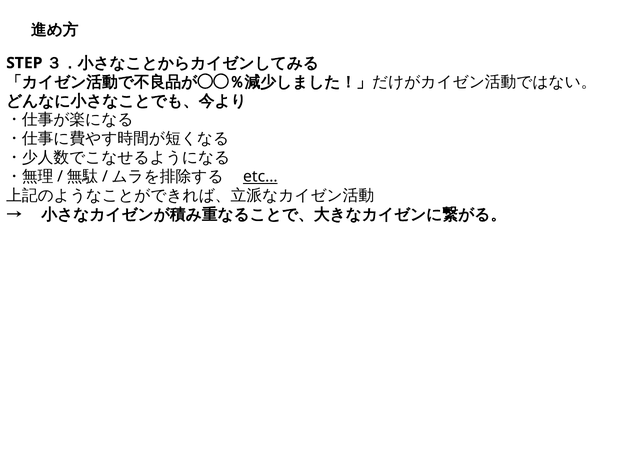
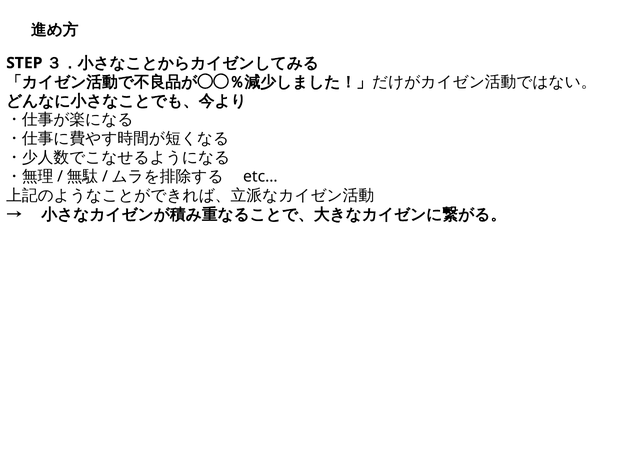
etc… underline: present -> none
